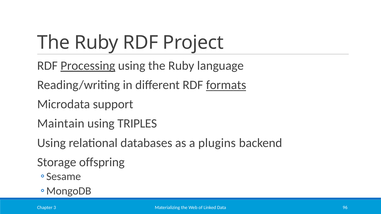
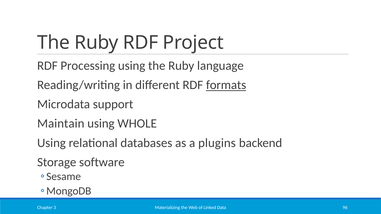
Processing underline: present -> none
TRIPLES: TRIPLES -> WHOLE
offspring: offspring -> software
